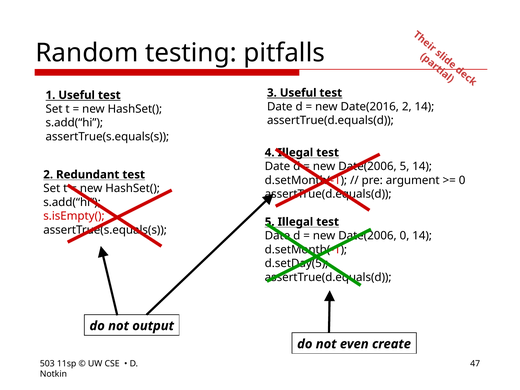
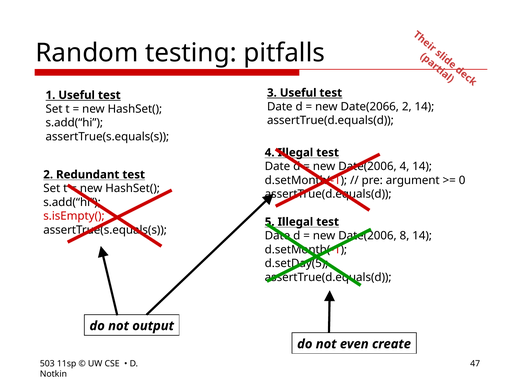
Date(2016: Date(2016 -> Date(2066
5 at (405, 166): 5 -> 4
0 at (405, 236): 0 -> 8
